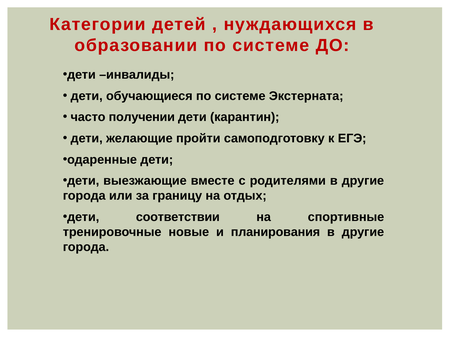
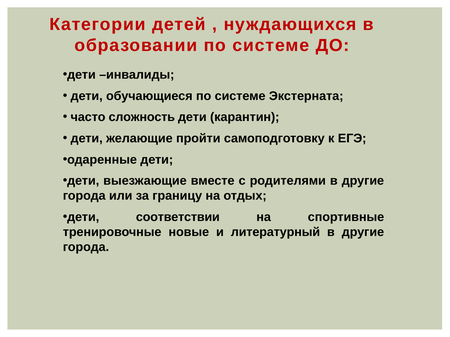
получении: получении -> сложность
планирования: планирования -> литературный
